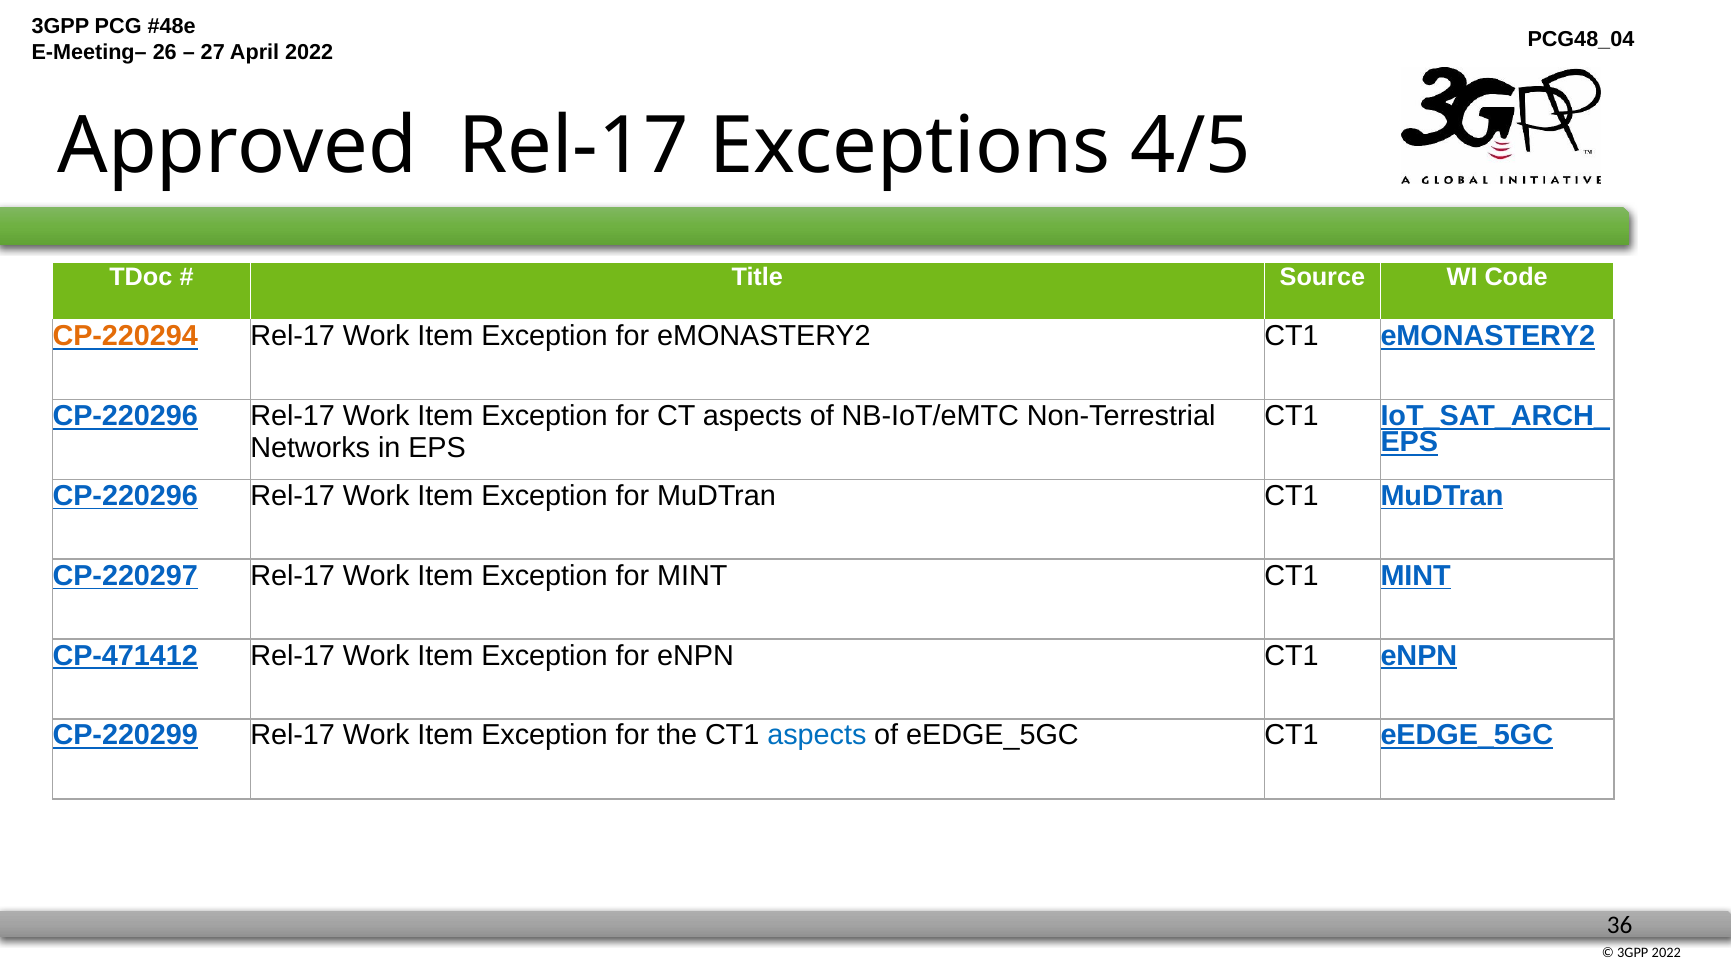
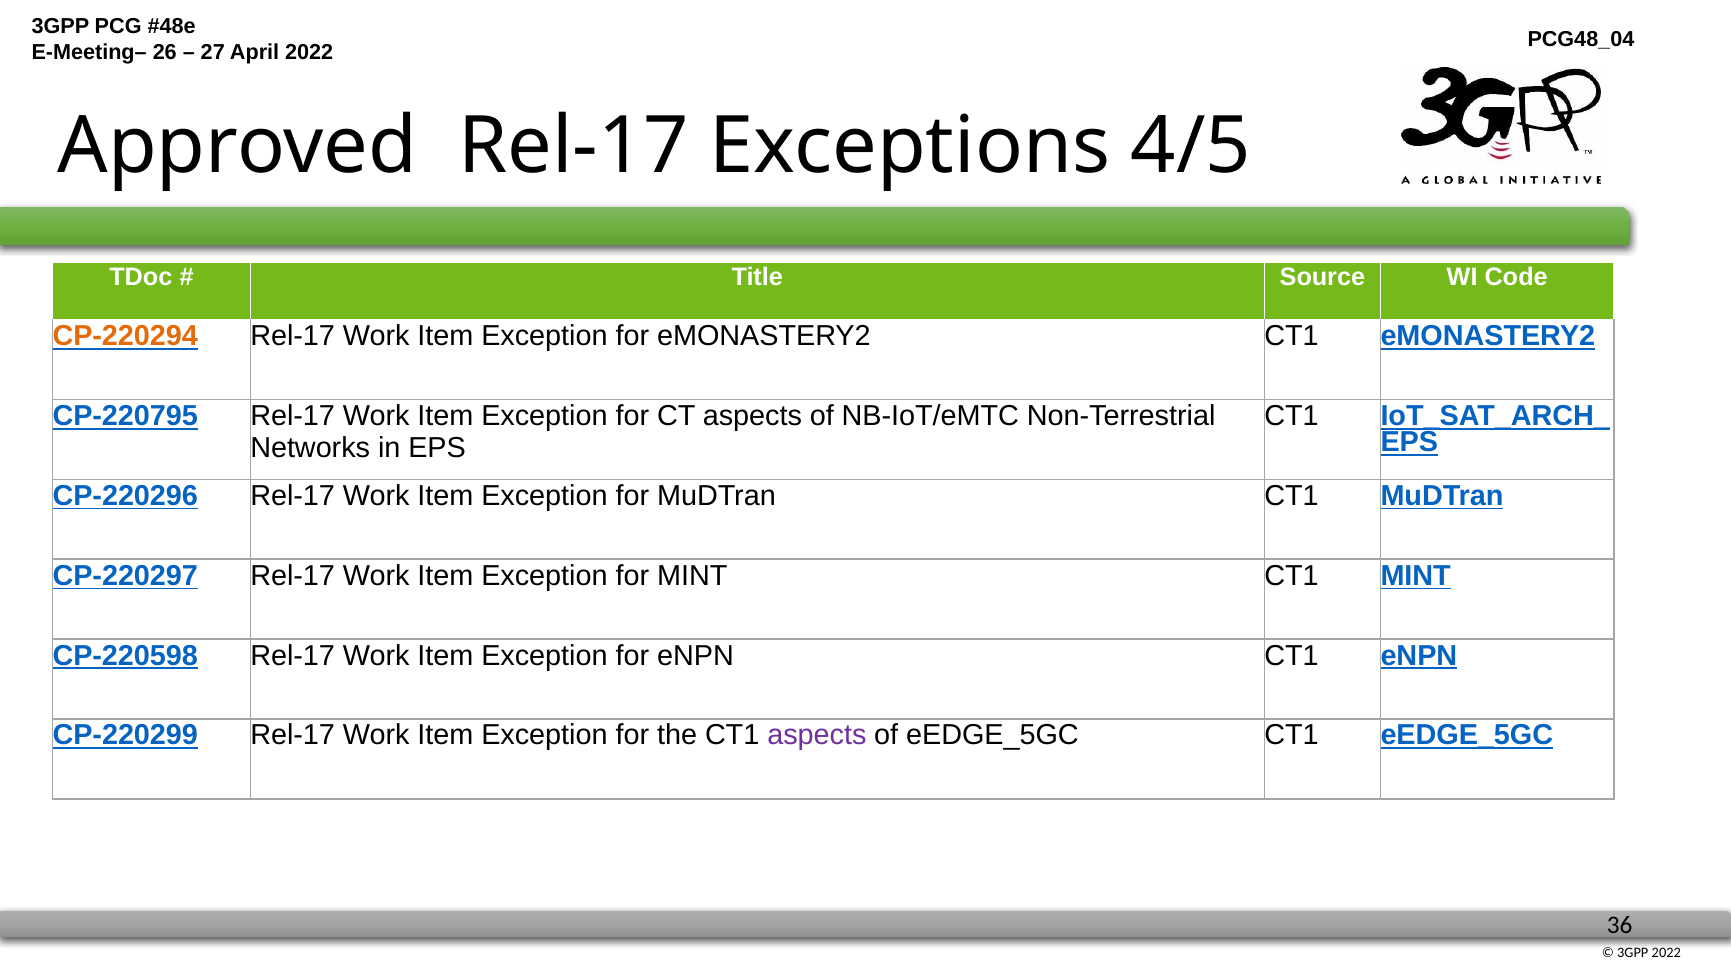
CP-220296 at (125, 416): CP-220296 -> CP-220795
CP-471412: CP-471412 -> CP-220598
aspects at (817, 735) colour: blue -> purple
